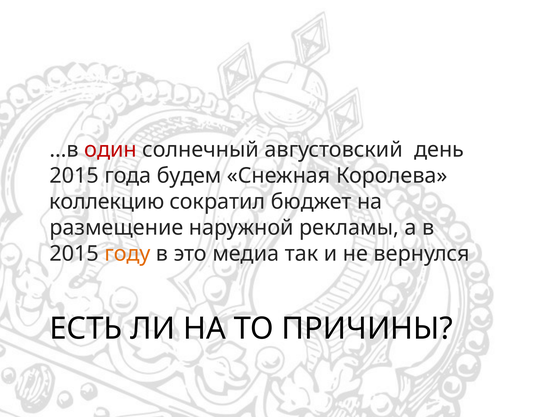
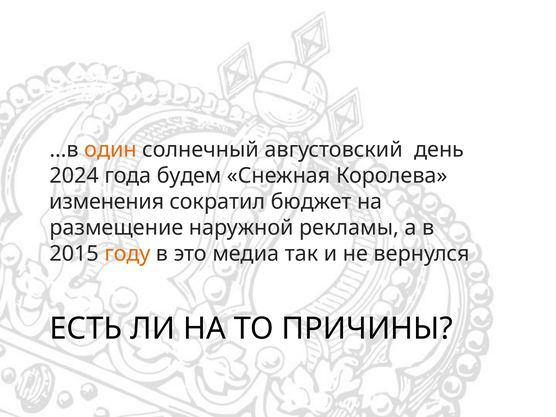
один colour: red -> orange
2015 at (74, 176): 2015 -> 2024
коллекцию: коллекцию -> изменения
